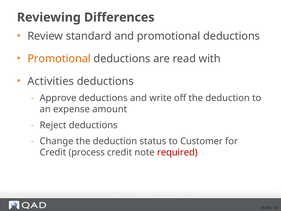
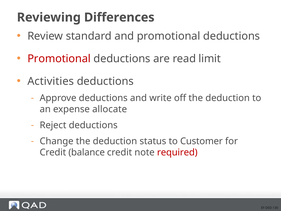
Promotional at (59, 59) colour: orange -> red
with: with -> limit
amount: amount -> allocate
process: process -> balance
